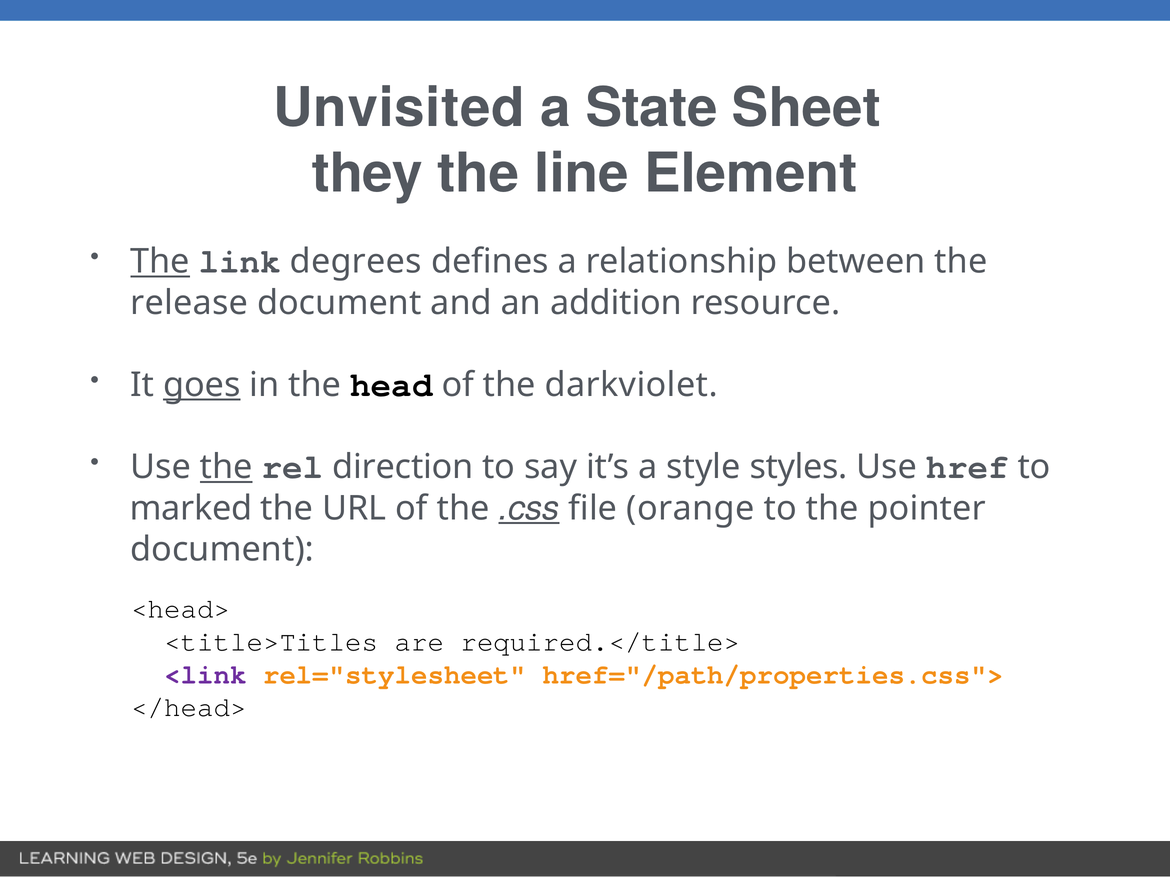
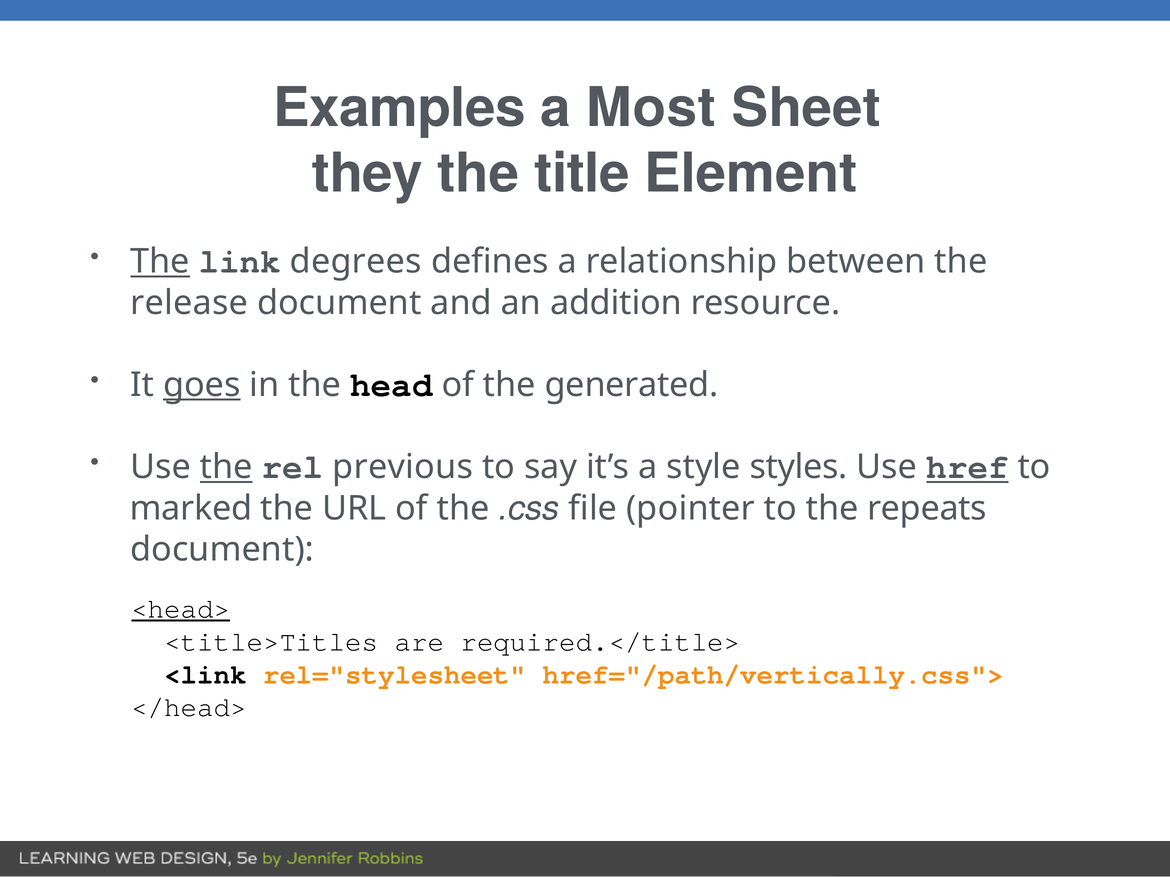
Unvisited: Unvisited -> Examples
State: State -> Most
line: line -> title
darkviolet: darkviolet -> generated
direction: direction -> previous
href underline: none -> present
.css underline: present -> none
orange: orange -> pointer
pointer: pointer -> repeats
<head> underline: none -> present
<link colour: purple -> black
href="/path/properties.css">: href="/path/properties.css"> -> href="/path/vertically.css">
